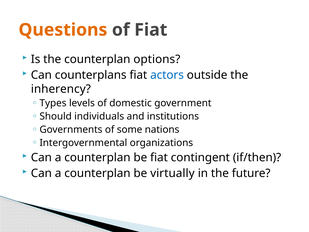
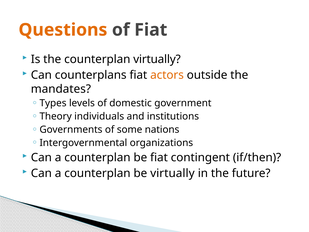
counterplan options: options -> virtually
actors colour: blue -> orange
inherency: inherency -> mandates
Should: Should -> Theory
